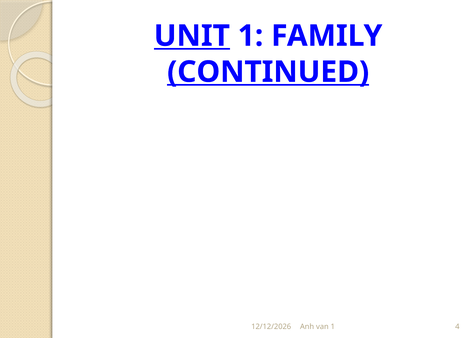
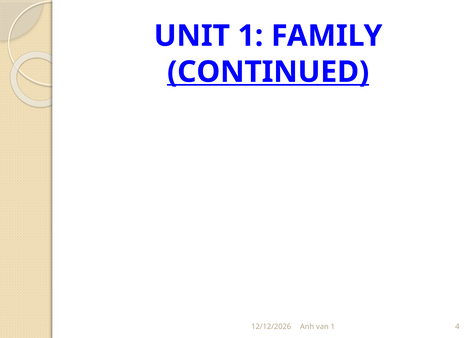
UNIT underline: present -> none
